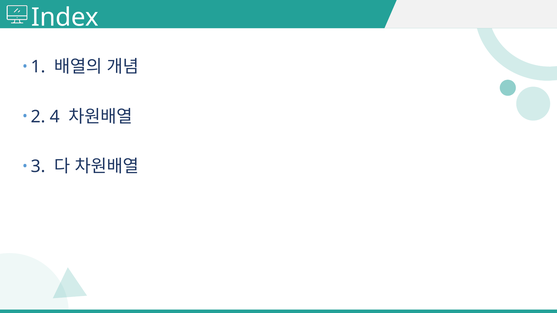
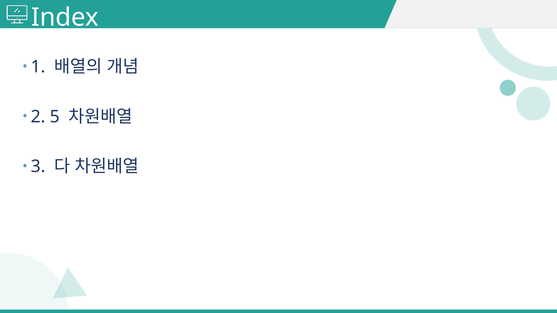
4: 4 -> 5
